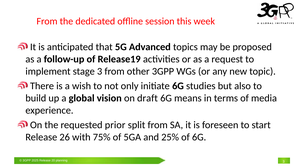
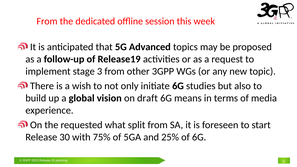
prior: prior -> what
26: 26 -> 30
